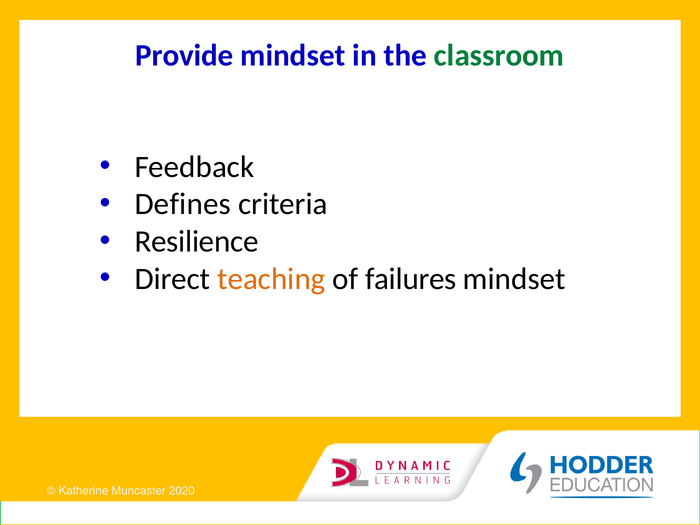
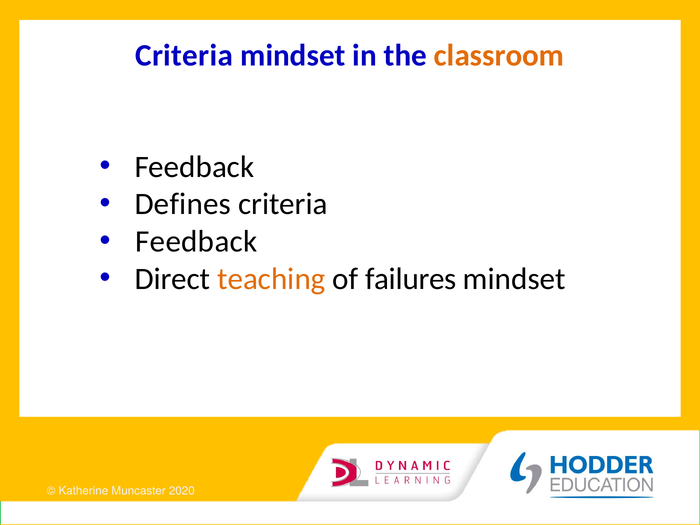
Provide at (184, 55): Provide -> Criteria
classroom colour: green -> orange
Resilience at (197, 241): Resilience -> Feedback
